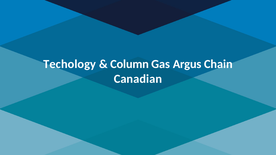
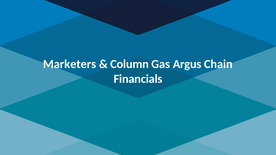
Techology: Techology -> Marketers
Canadian: Canadian -> Financials
